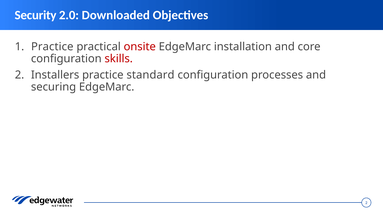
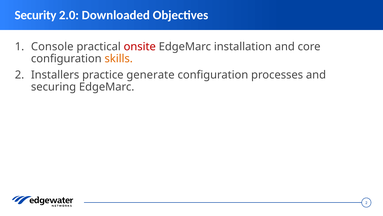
Practice at (52, 47): Practice -> Console
skills colour: red -> orange
standard: standard -> generate
